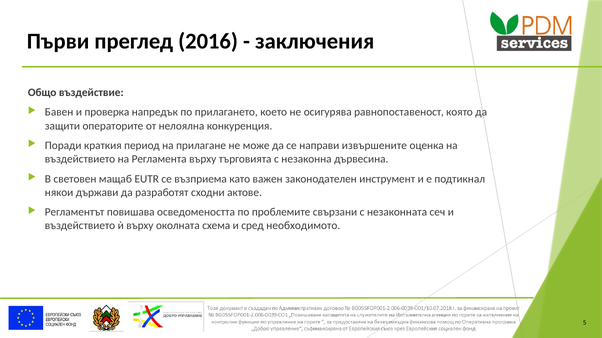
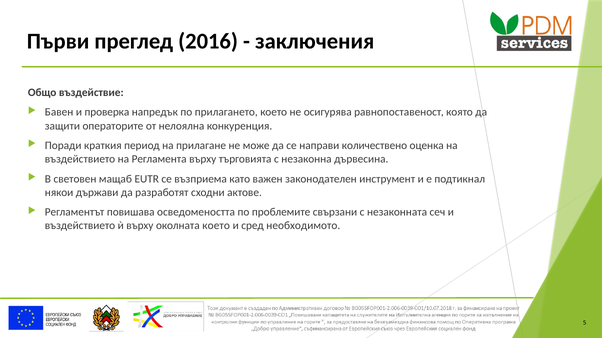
извършените: извършените -> количествено
околната схема: схема -> което
